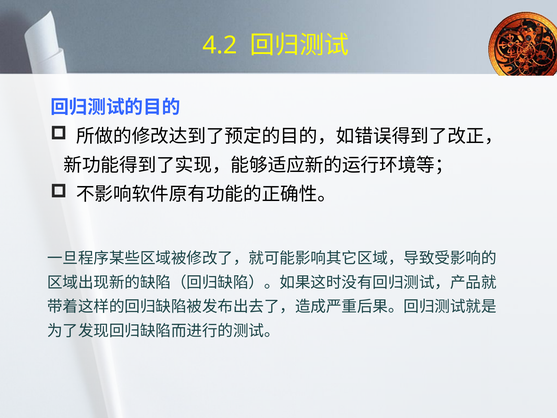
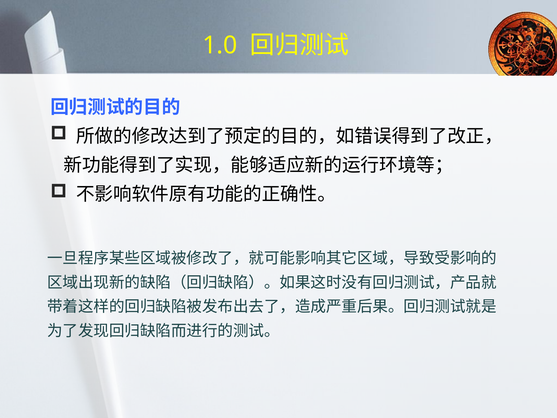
4.2: 4.2 -> 1.0
